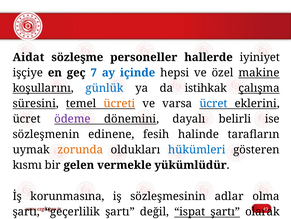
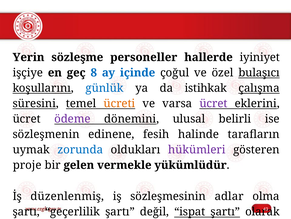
Aidat: Aidat -> Yerin
7: 7 -> 8
hepsi: hepsi -> çoğul
makine: makine -> bulaşıcı
ücret at (213, 103) colour: blue -> purple
dayalı: dayalı -> ulusal
zorunda colour: orange -> blue
hükümleri colour: blue -> purple
kısmı: kısmı -> proje
korunmasına: korunmasına -> düzenlenmiş
